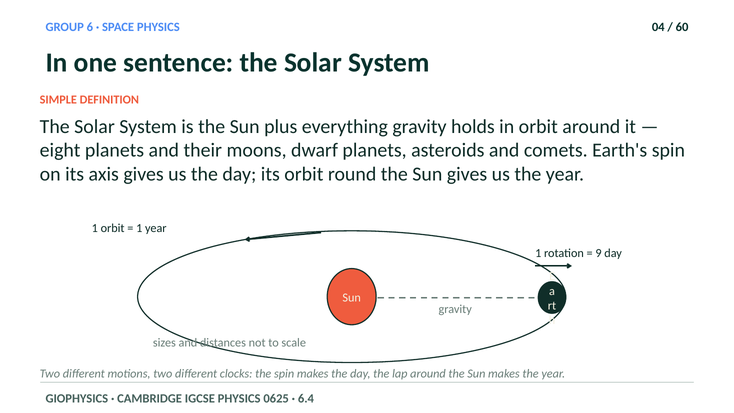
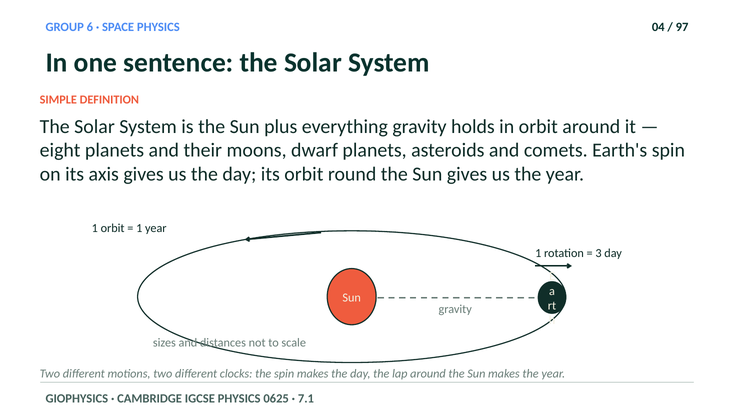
60: 60 -> 97
9: 9 -> 3
6.4: 6.4 -> 7.1
